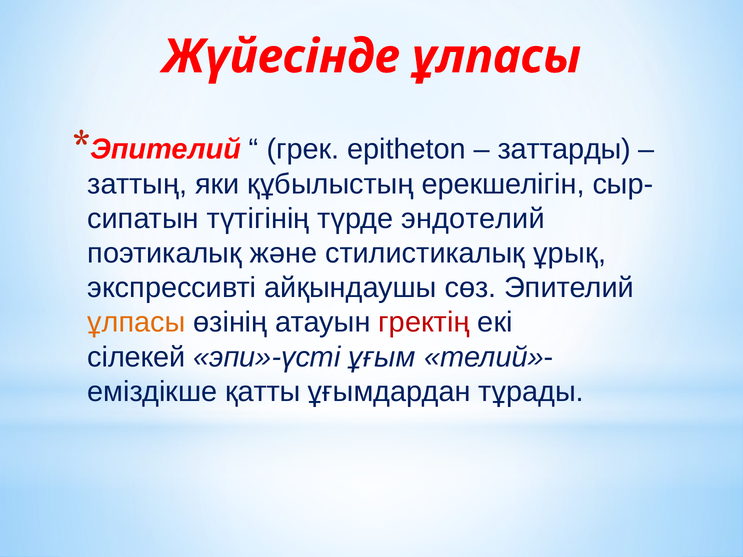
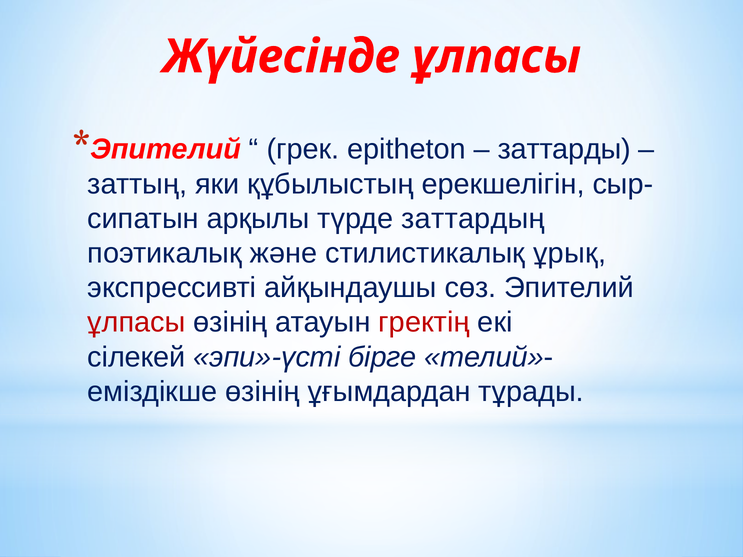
түтігінің: түтігінің -> арқылы
эндотелий: эндотелий -> заттардың
ұлпасы at (136, 323) colour: orange -> red
ұғым: ұғым -> бірге
қатты at (263, 392): қатты -> өзінің
